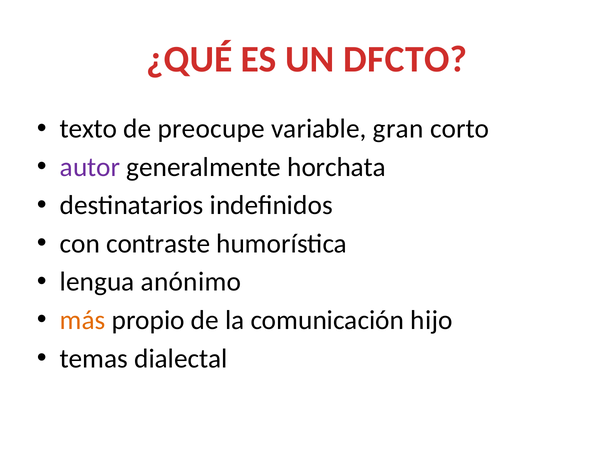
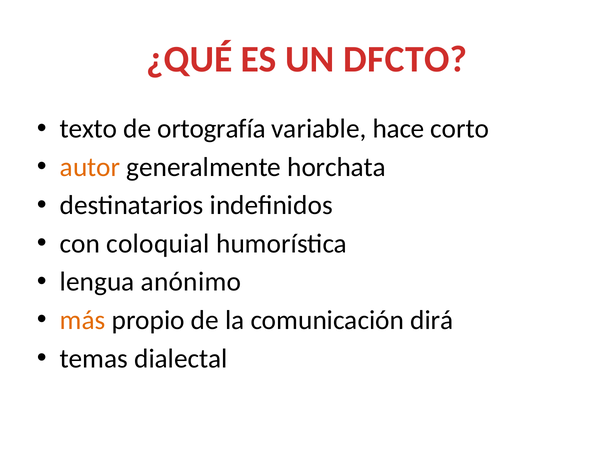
preocupe: preocupe -> ortografía
gran: gran -> hace
autor colour: purple -> orange
contraste: contraste -> coloquial
hijo: hijo -> dirá
